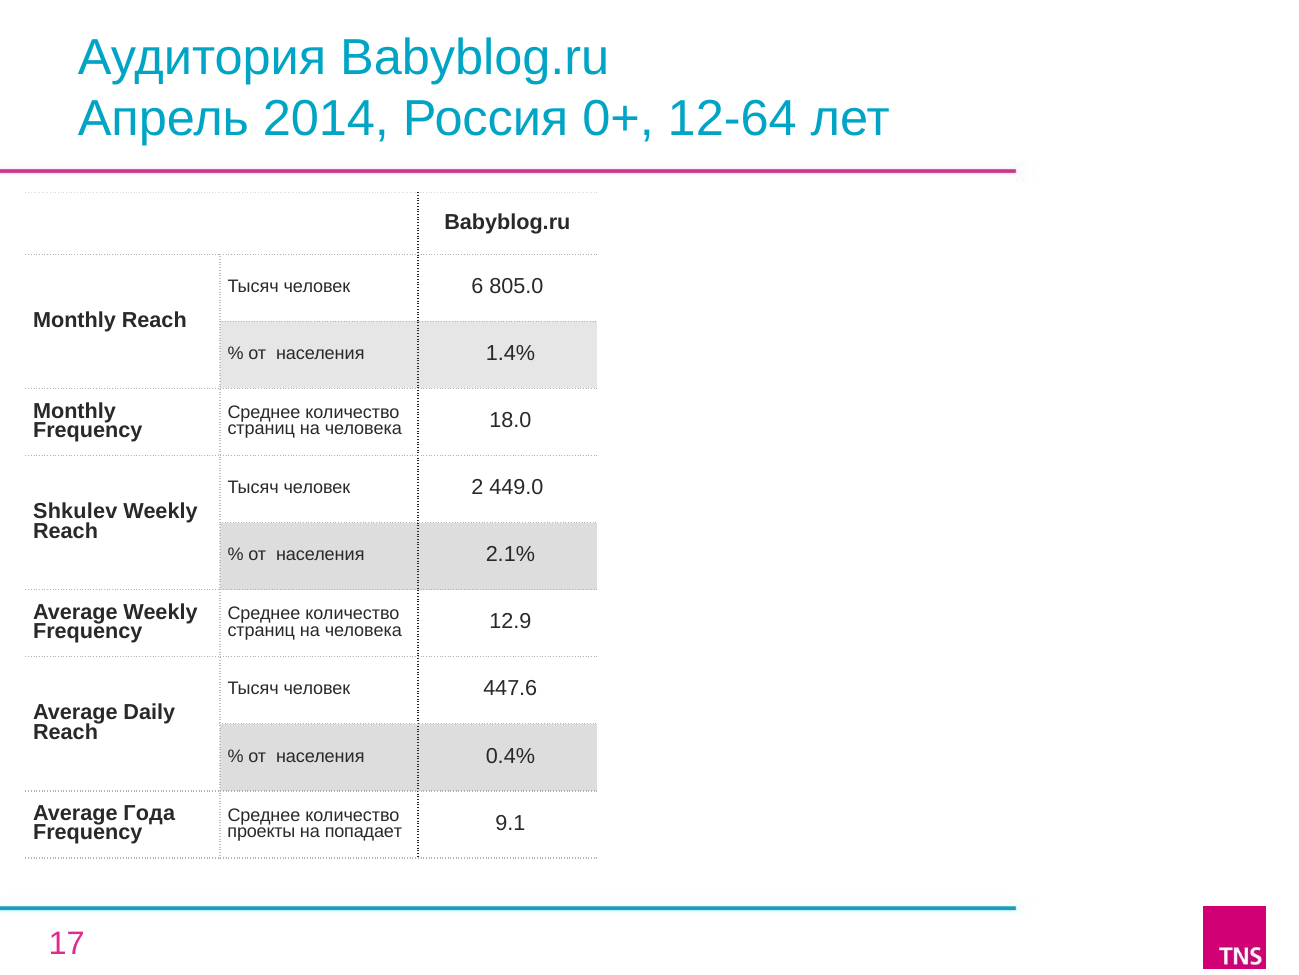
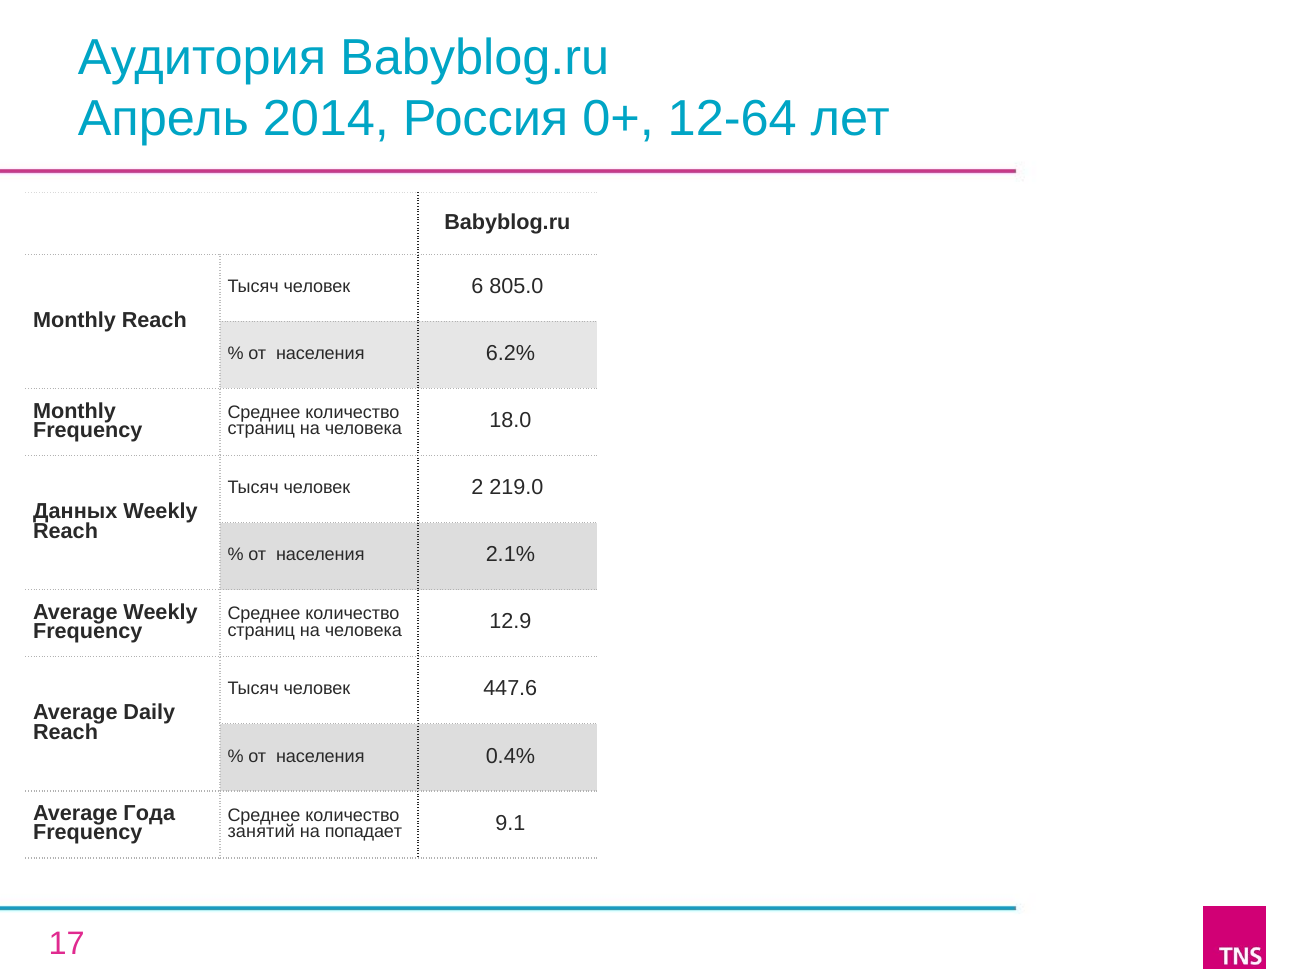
1.4%: 1.4% -> 6.2%
449.0: 449.0 -> 219.0
Shkulev: Shkulev -> Данных
проекты: проекты -> занятий
